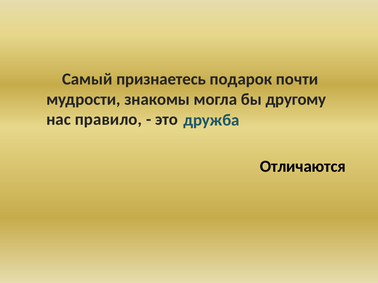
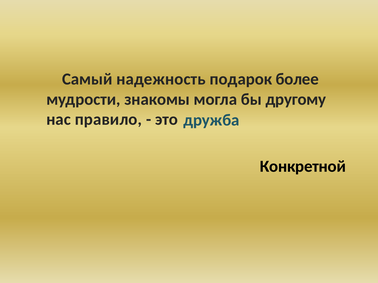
признаетесь: признаетесь -> надежность
почти: почти -> более
Отличаются: Отличаются -> Конкретной
